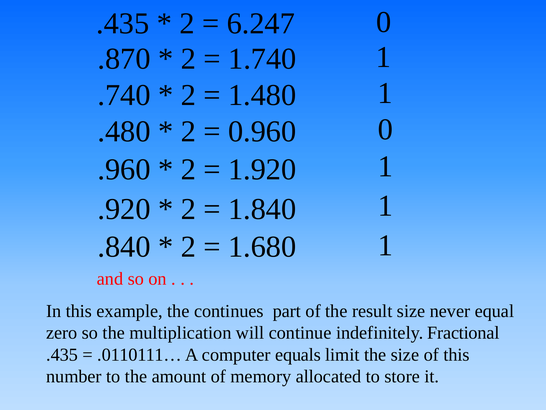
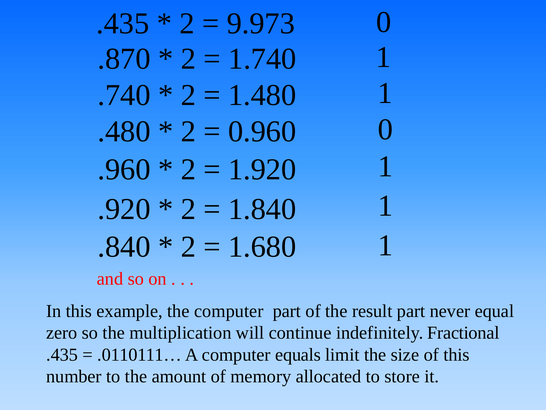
6.247: 6.247 -> 9.973
the continues: continues -> computer
result size: size -> part
